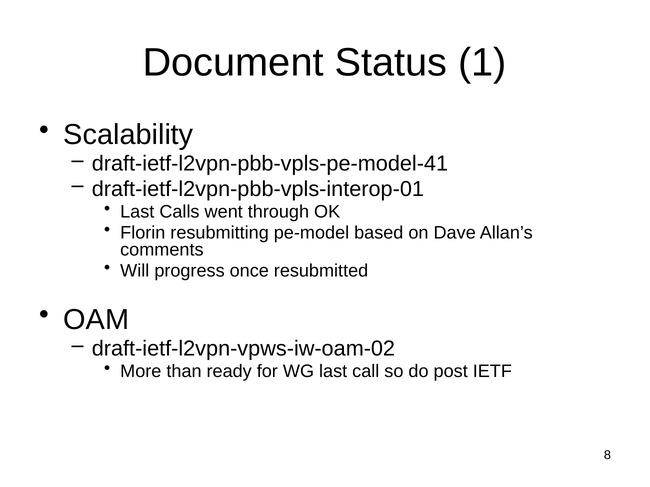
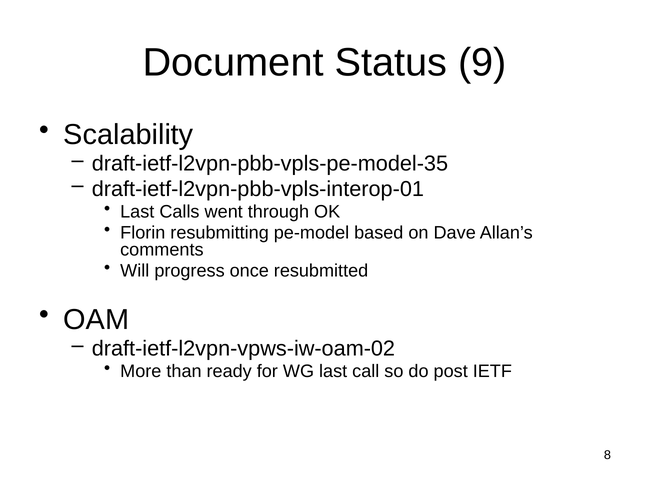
1: 1 -> 9
draft-ietf-l2vpn-pbb-vpls-pe-model-41: draft-ietf-l2vpn-pbb-vpls-pe-model-41 -> draft-ietf-l2vpn-pbb-vpls-pe-model-35
